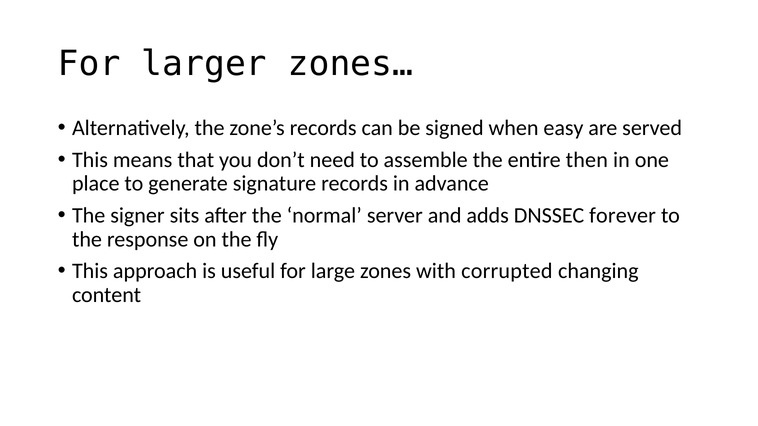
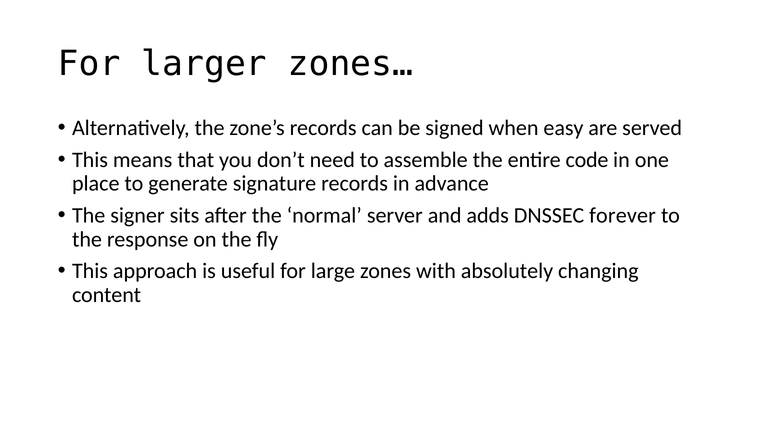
then: then -> code
corrupted: corrupted -> absolutely
